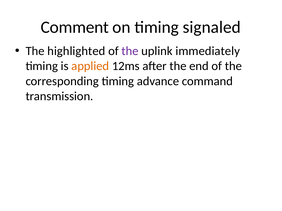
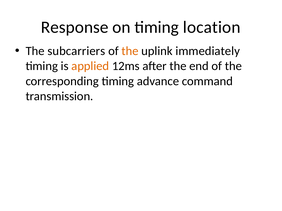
Comment: Comment -> Response
signaled: signaled -> location
highlighted: highlighted -> subcarriers
the at (130, 51) colour: purple -> orange
